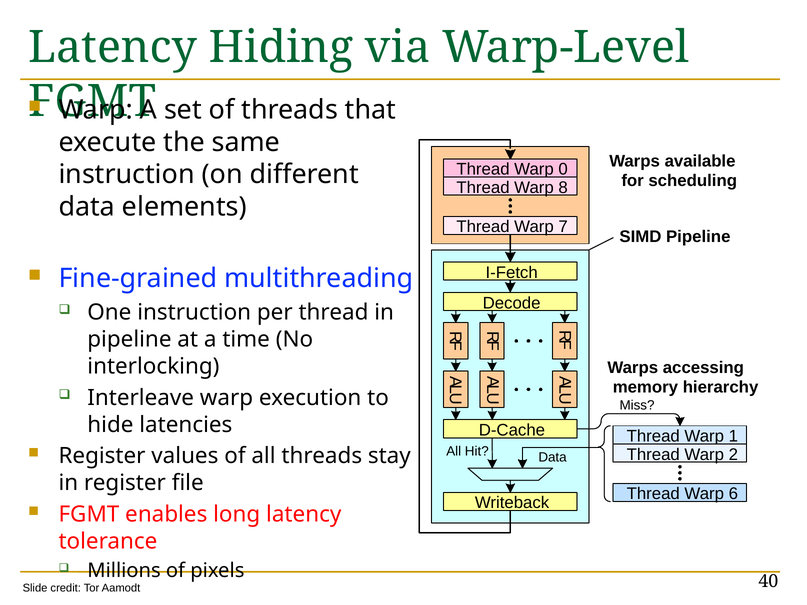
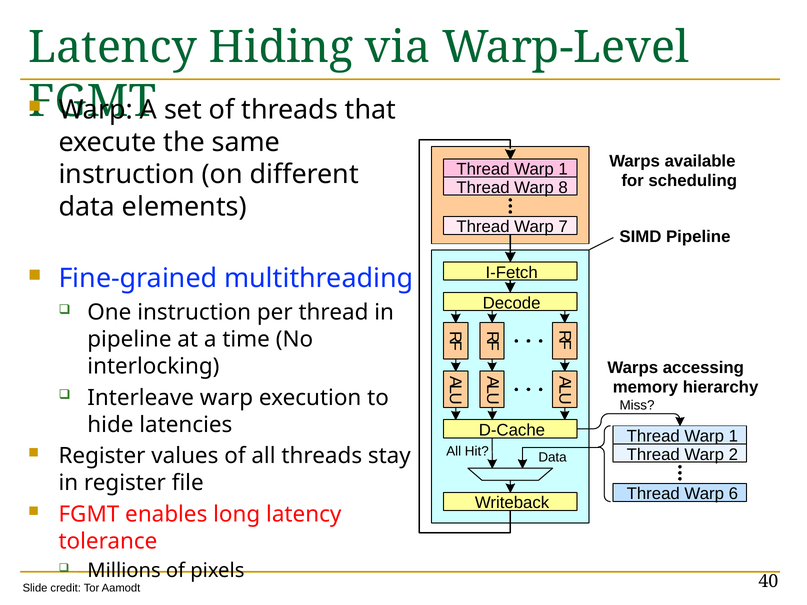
0 at (563, 169): 0 -> 1
